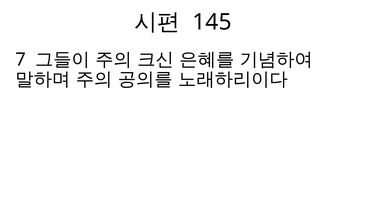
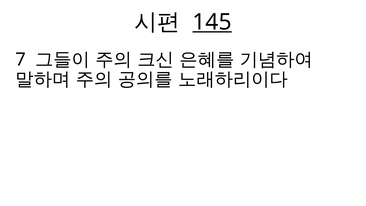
145 underline: none -> present
